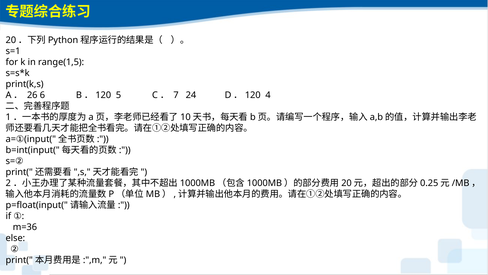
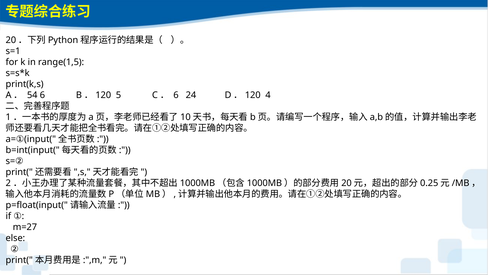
26: 26 -> 54
C． 7: 7 -> 6
m=36: m=36 -> m=27
